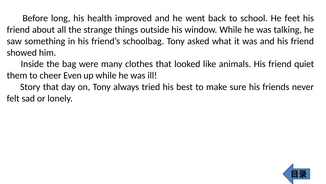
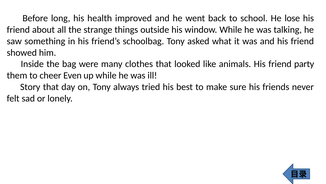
feet: feet -> lose
quiet: quiet -> party
